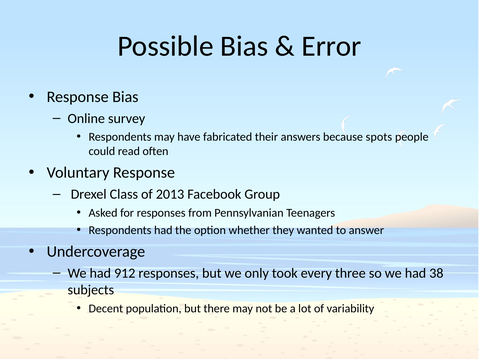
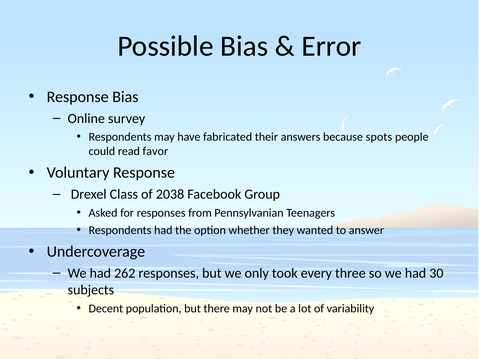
often: often -> favor
2013: 2013 -> 2038
912: 912 -> 262
38: 38 -> 30
